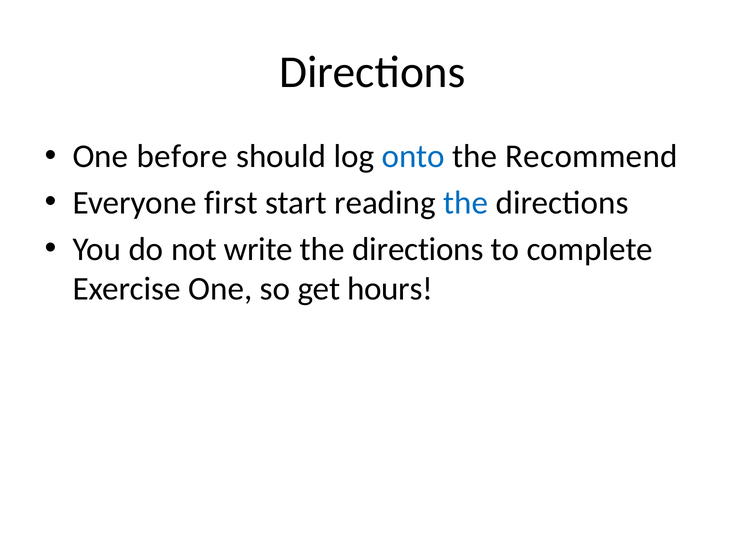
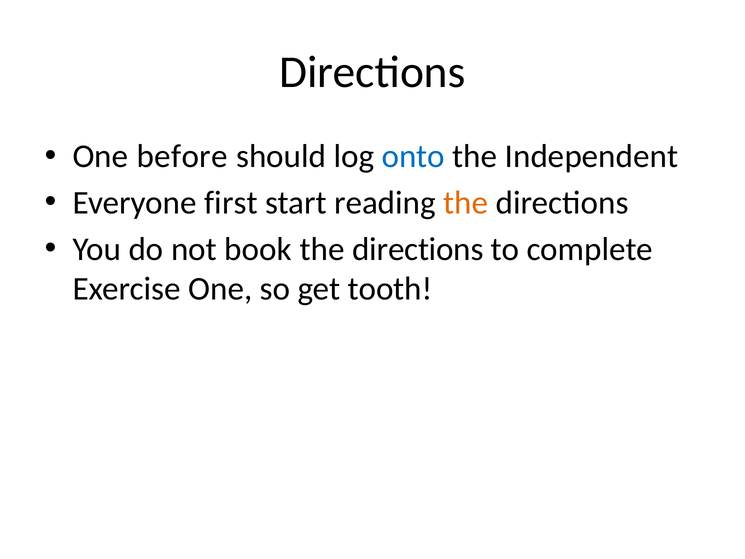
Recommend: Recommend -> Independent
the at (466, 203) colour: blue -> orange
write: write -> book
hours: hours -> tooth
